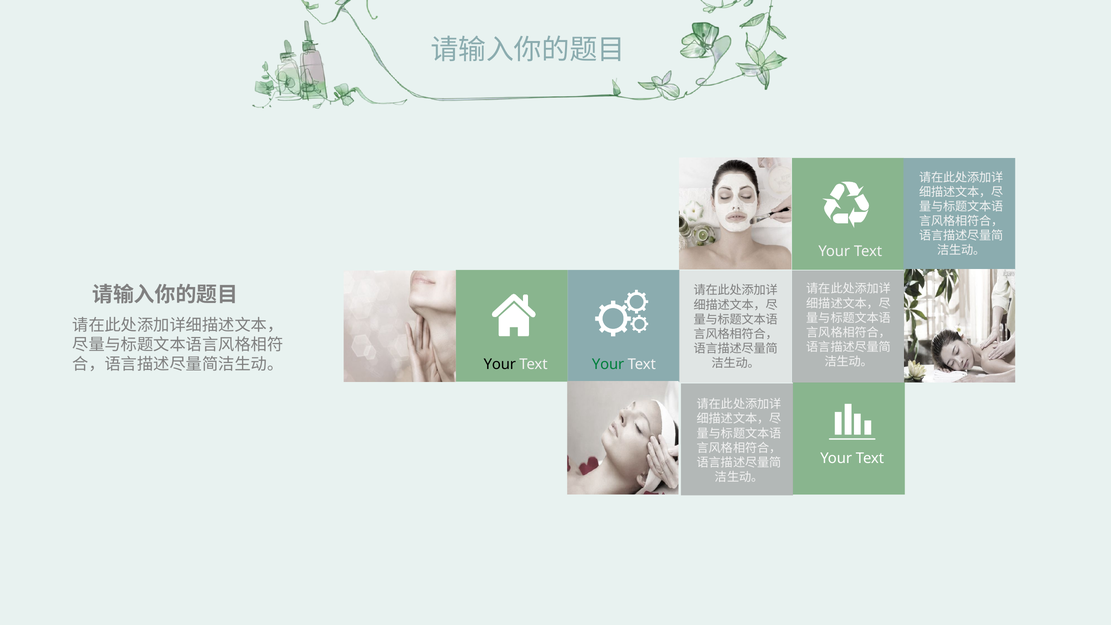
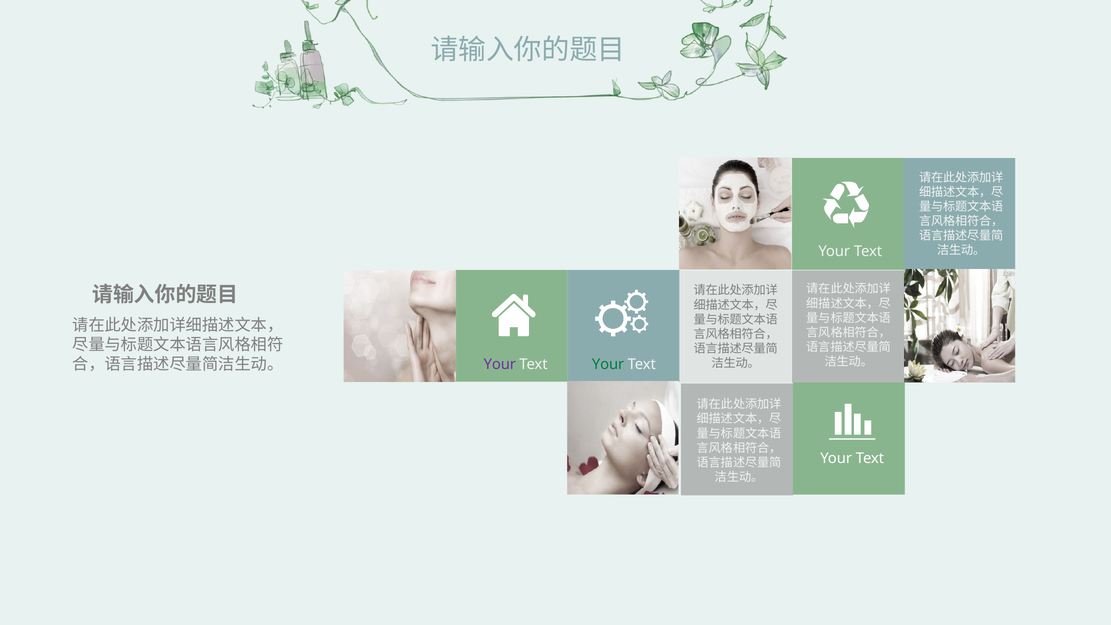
Your at (500, 364) colour: black -> purple
